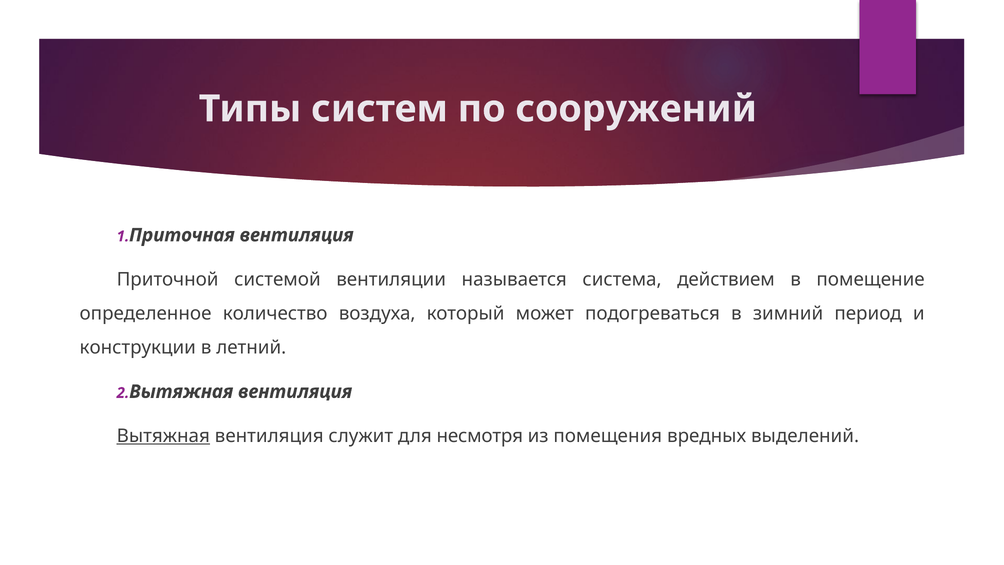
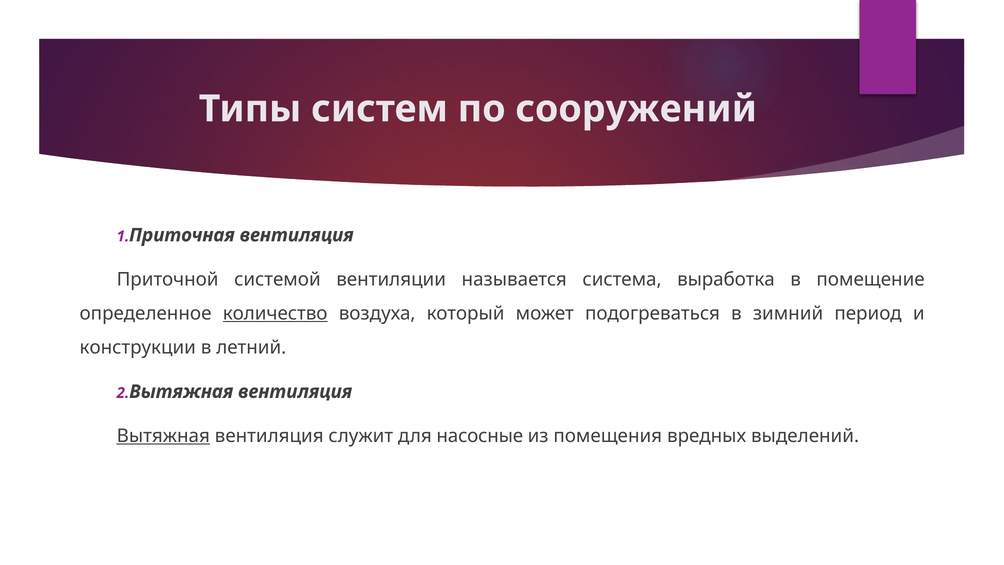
действием: действием -> выработка
количество underline: none -> present
несмотря: несмотря -> насосные
